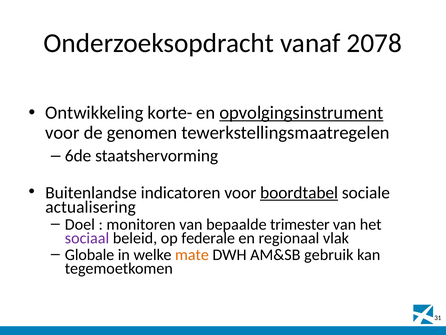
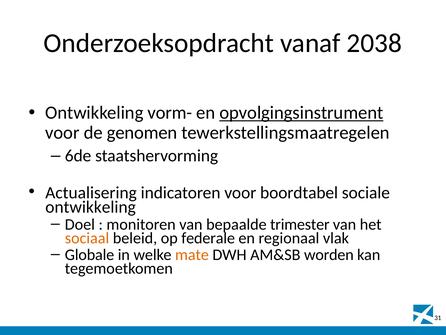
2078: 2078 -> 2038
korte-: korte- -> vorm-
Buitenlandse: Buitenlandse -> Actualisering
boordtabel underline: present -> none
actualisering at (91, 207): actualisering -> ontwikkeling
sociaal colour: purple -> orange
gebruik: gebruik -> worden
